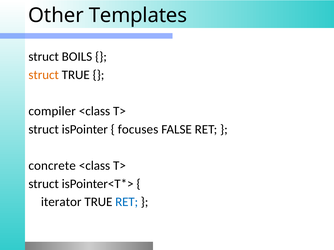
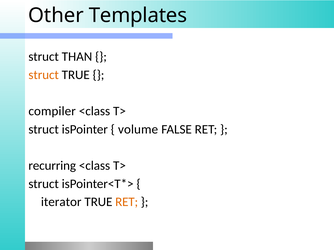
BOILS: BOILS -> THAN
focuses: focuses -> volume
concrete: concrete -> recurring
RET at (127, 202) colour: blue -> orange
